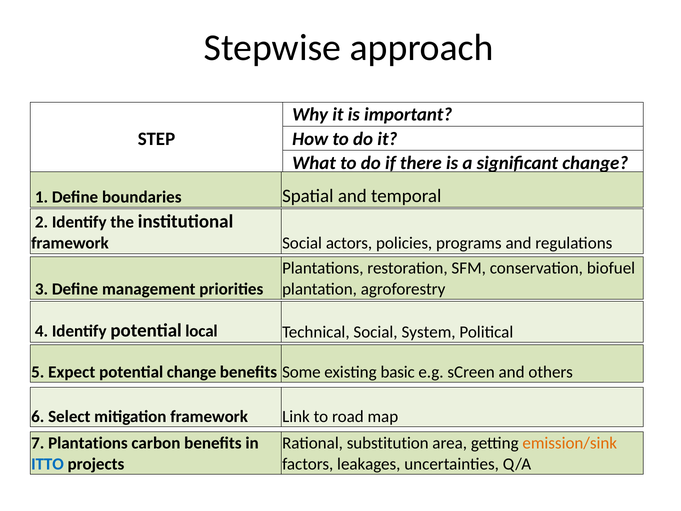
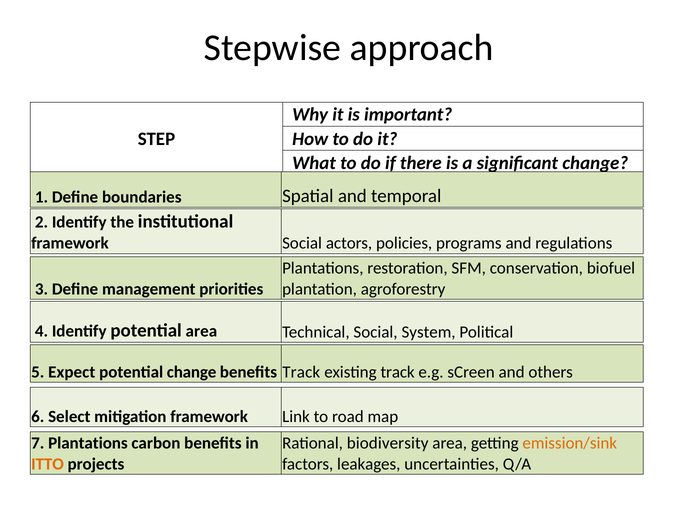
potential local: local -> area
benefits Some: Some -> Track
existing basic: basic -> track
substitution: substitution -> biodiversity
ITTO colour: blue -> orange
